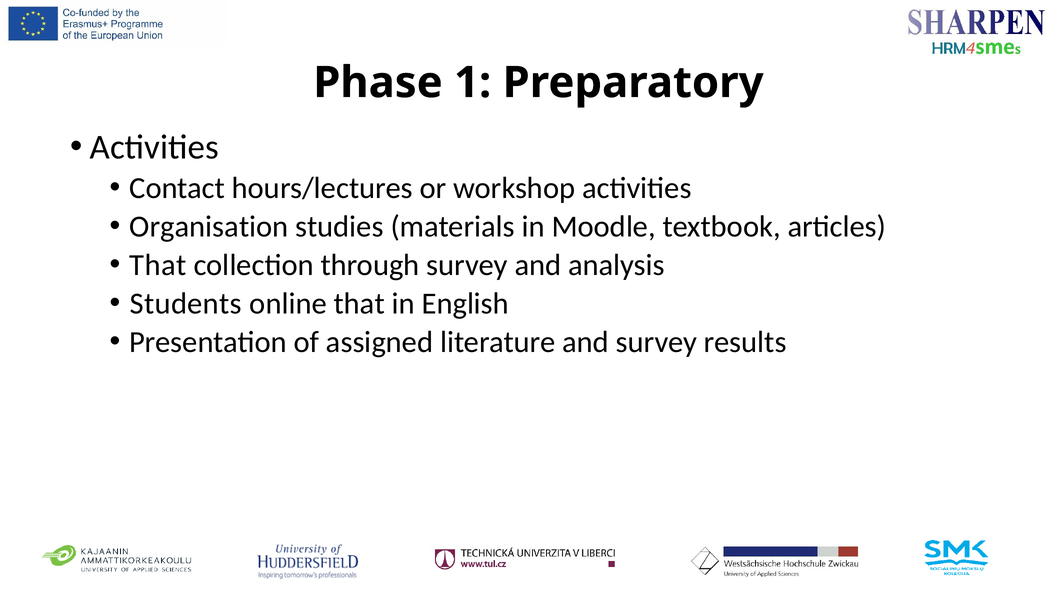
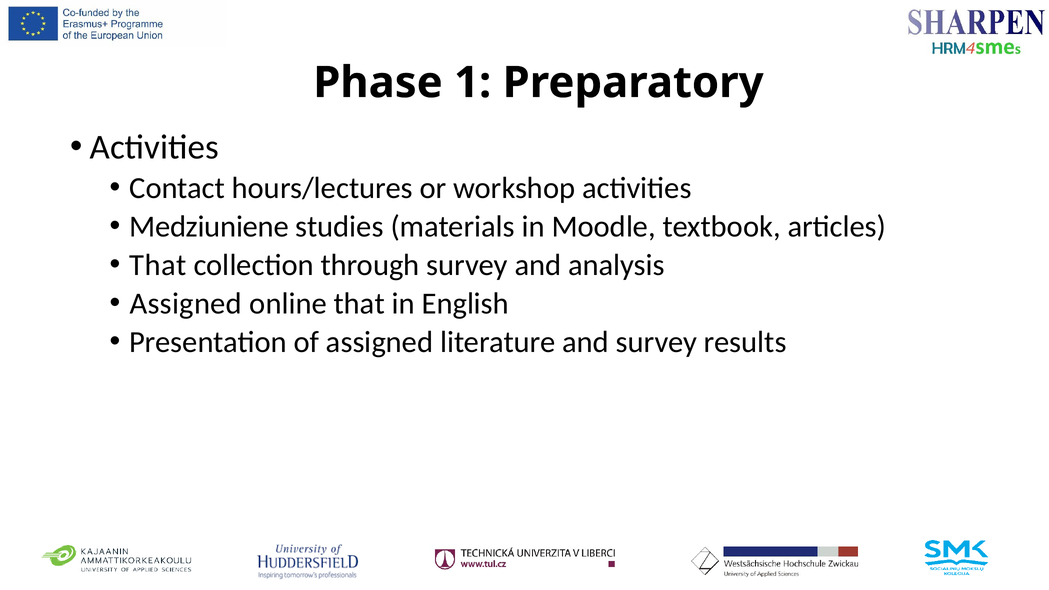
Organisation: Organisation -> Medziuniene
Students at (186, 303): Students -> Assigned
